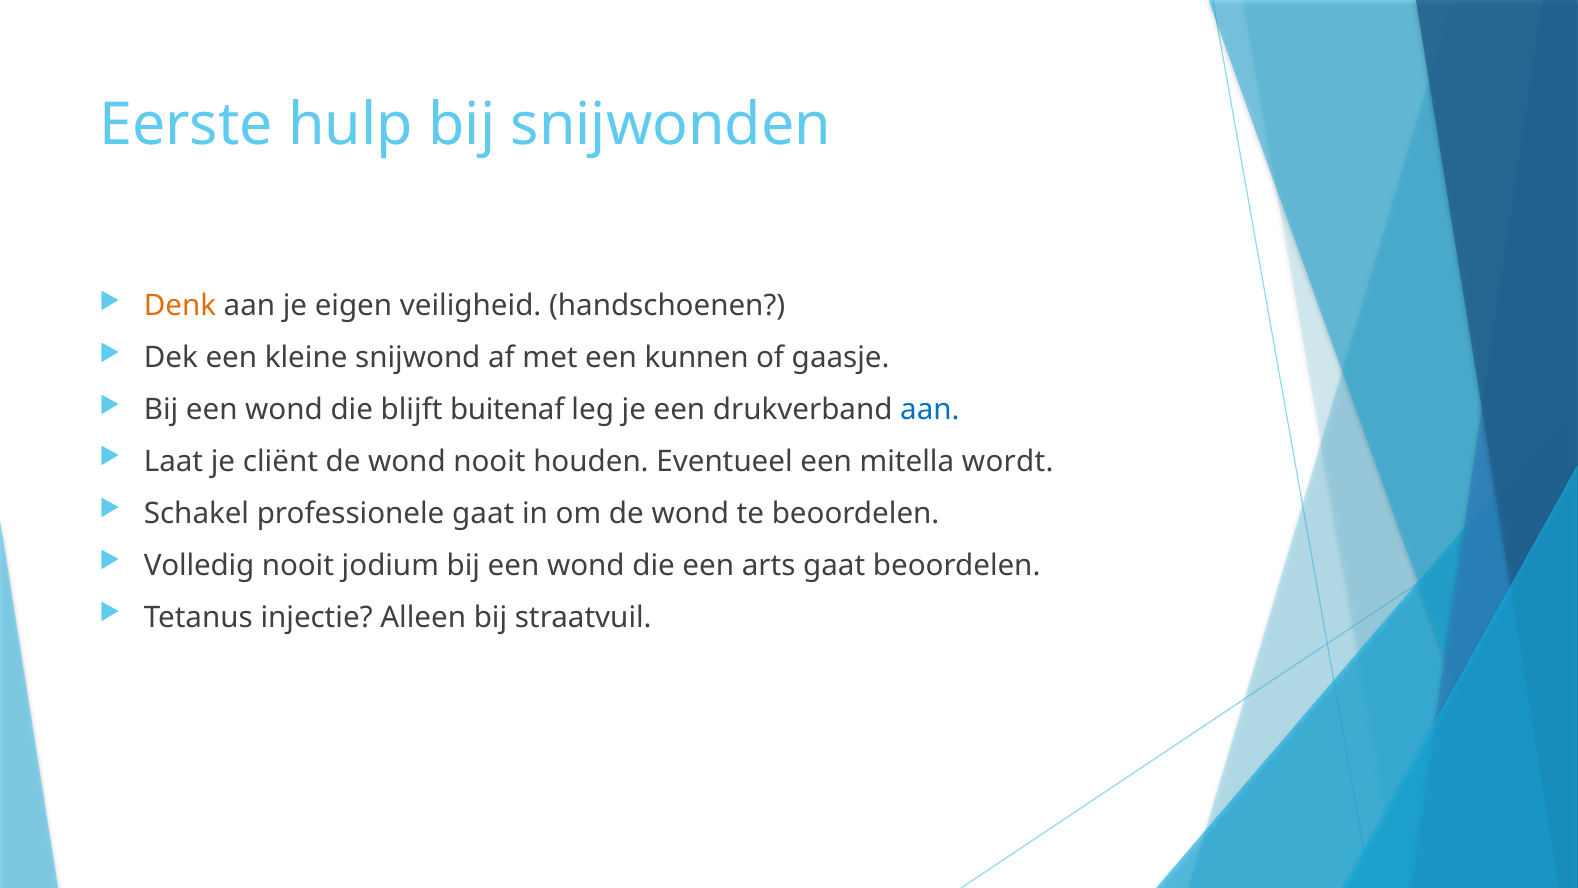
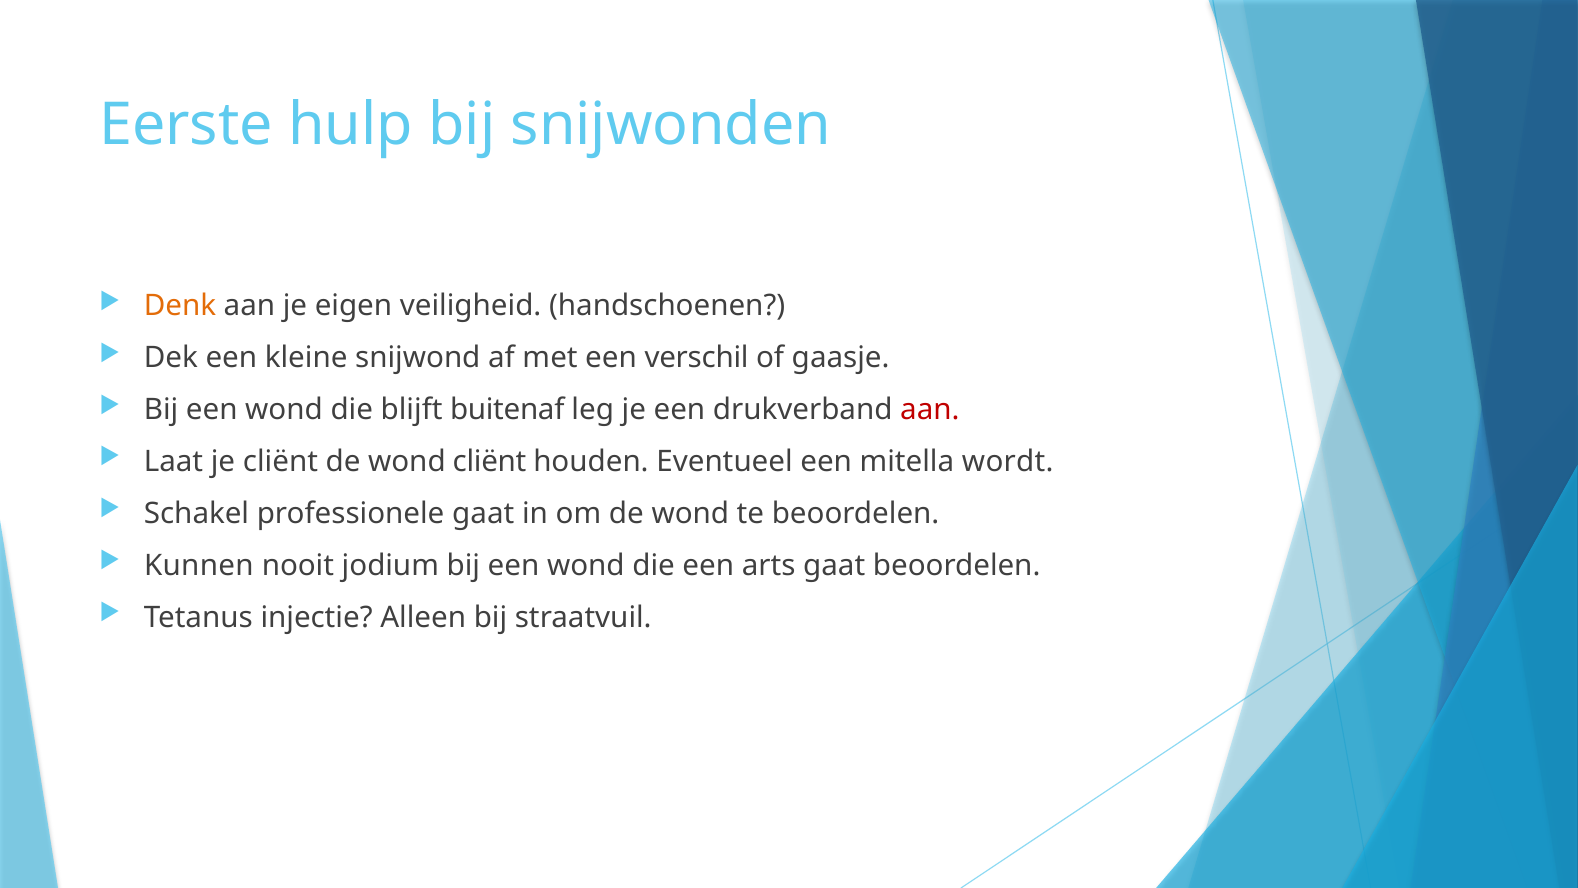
kunnen: kunnen -> verschil
aan at (930, 409) colour: blue -> red
wond nooit: nooit -> cliënt
Volledig: Volledig -> Kunnen
